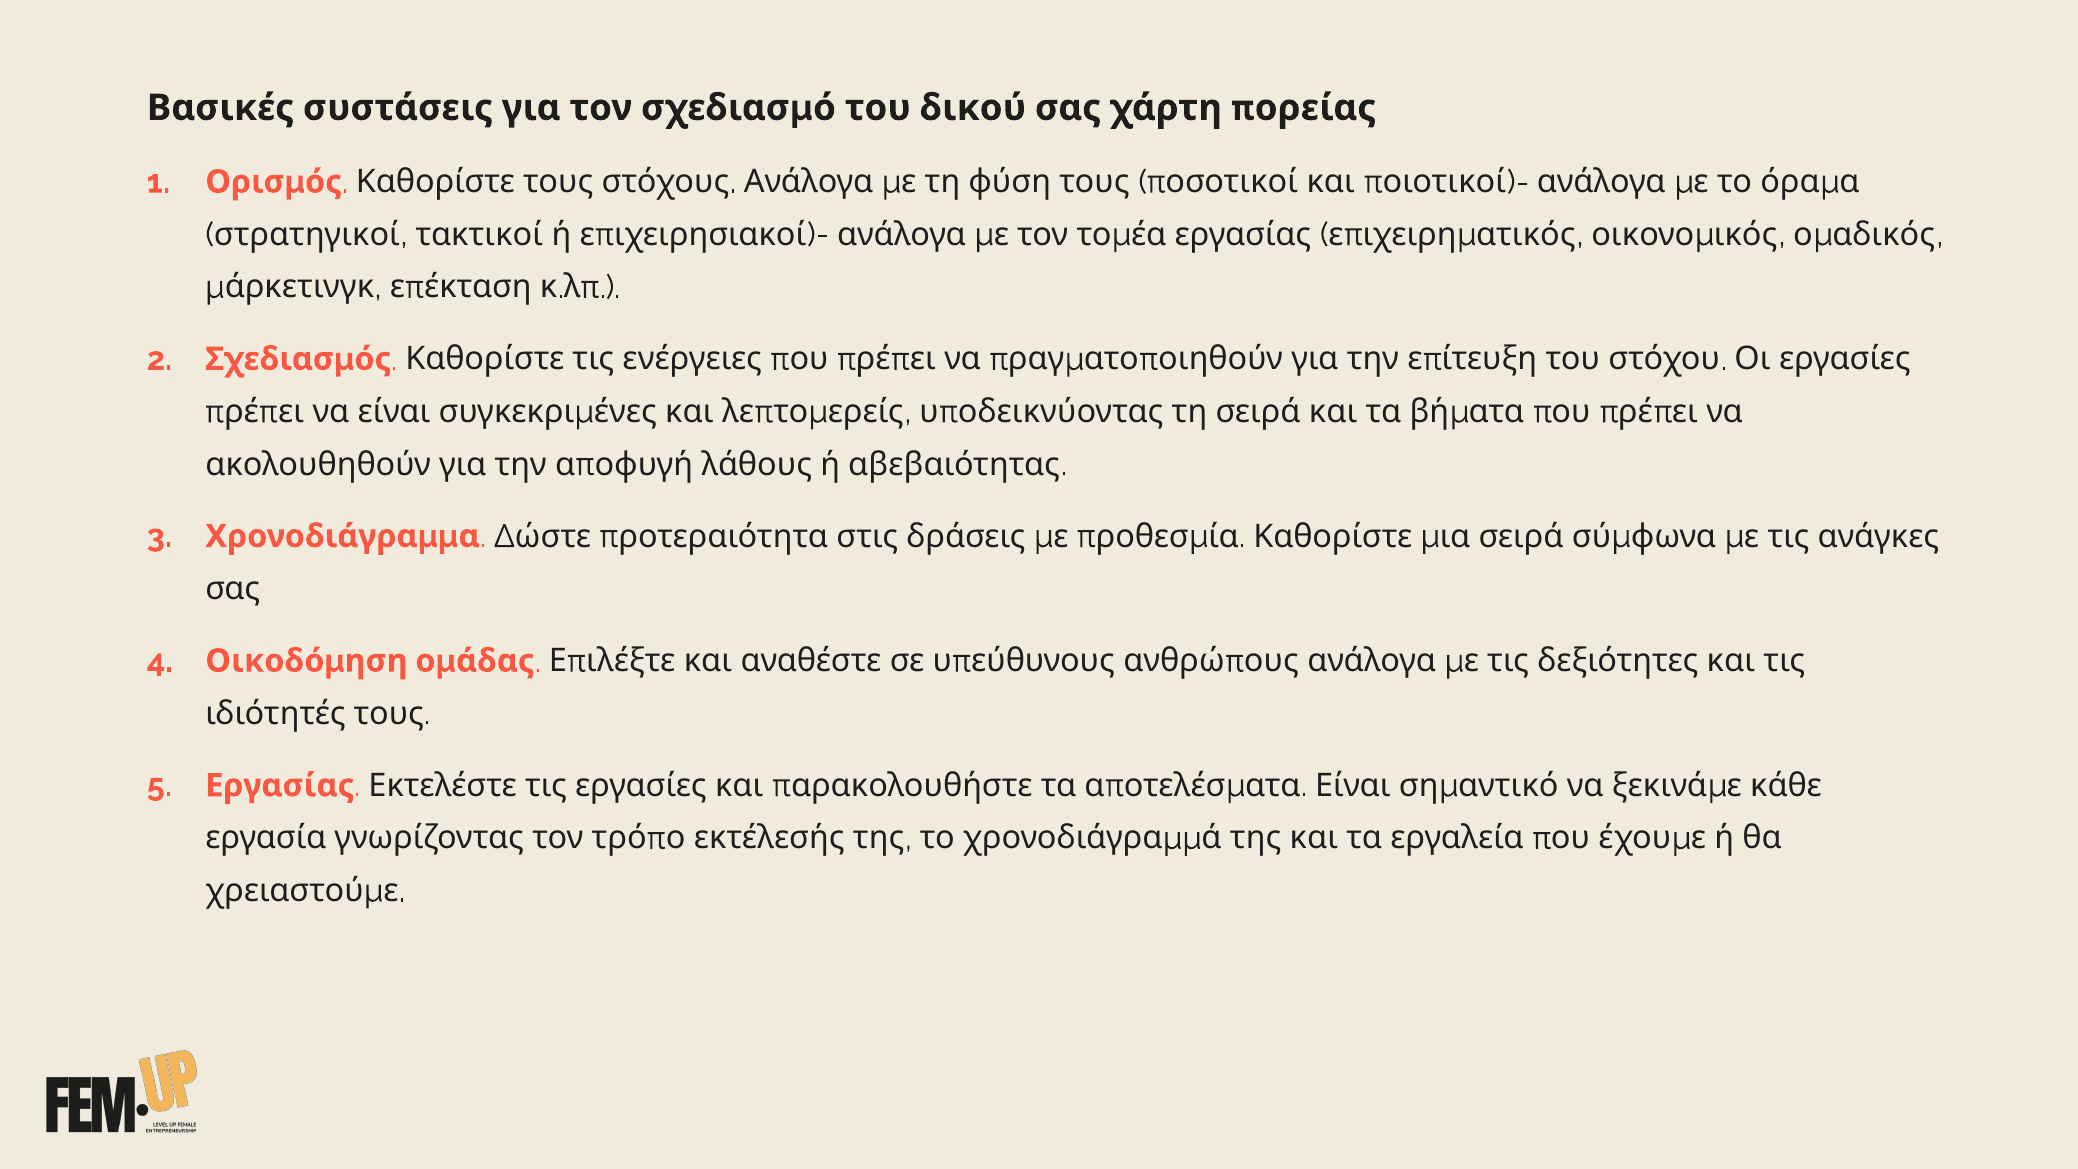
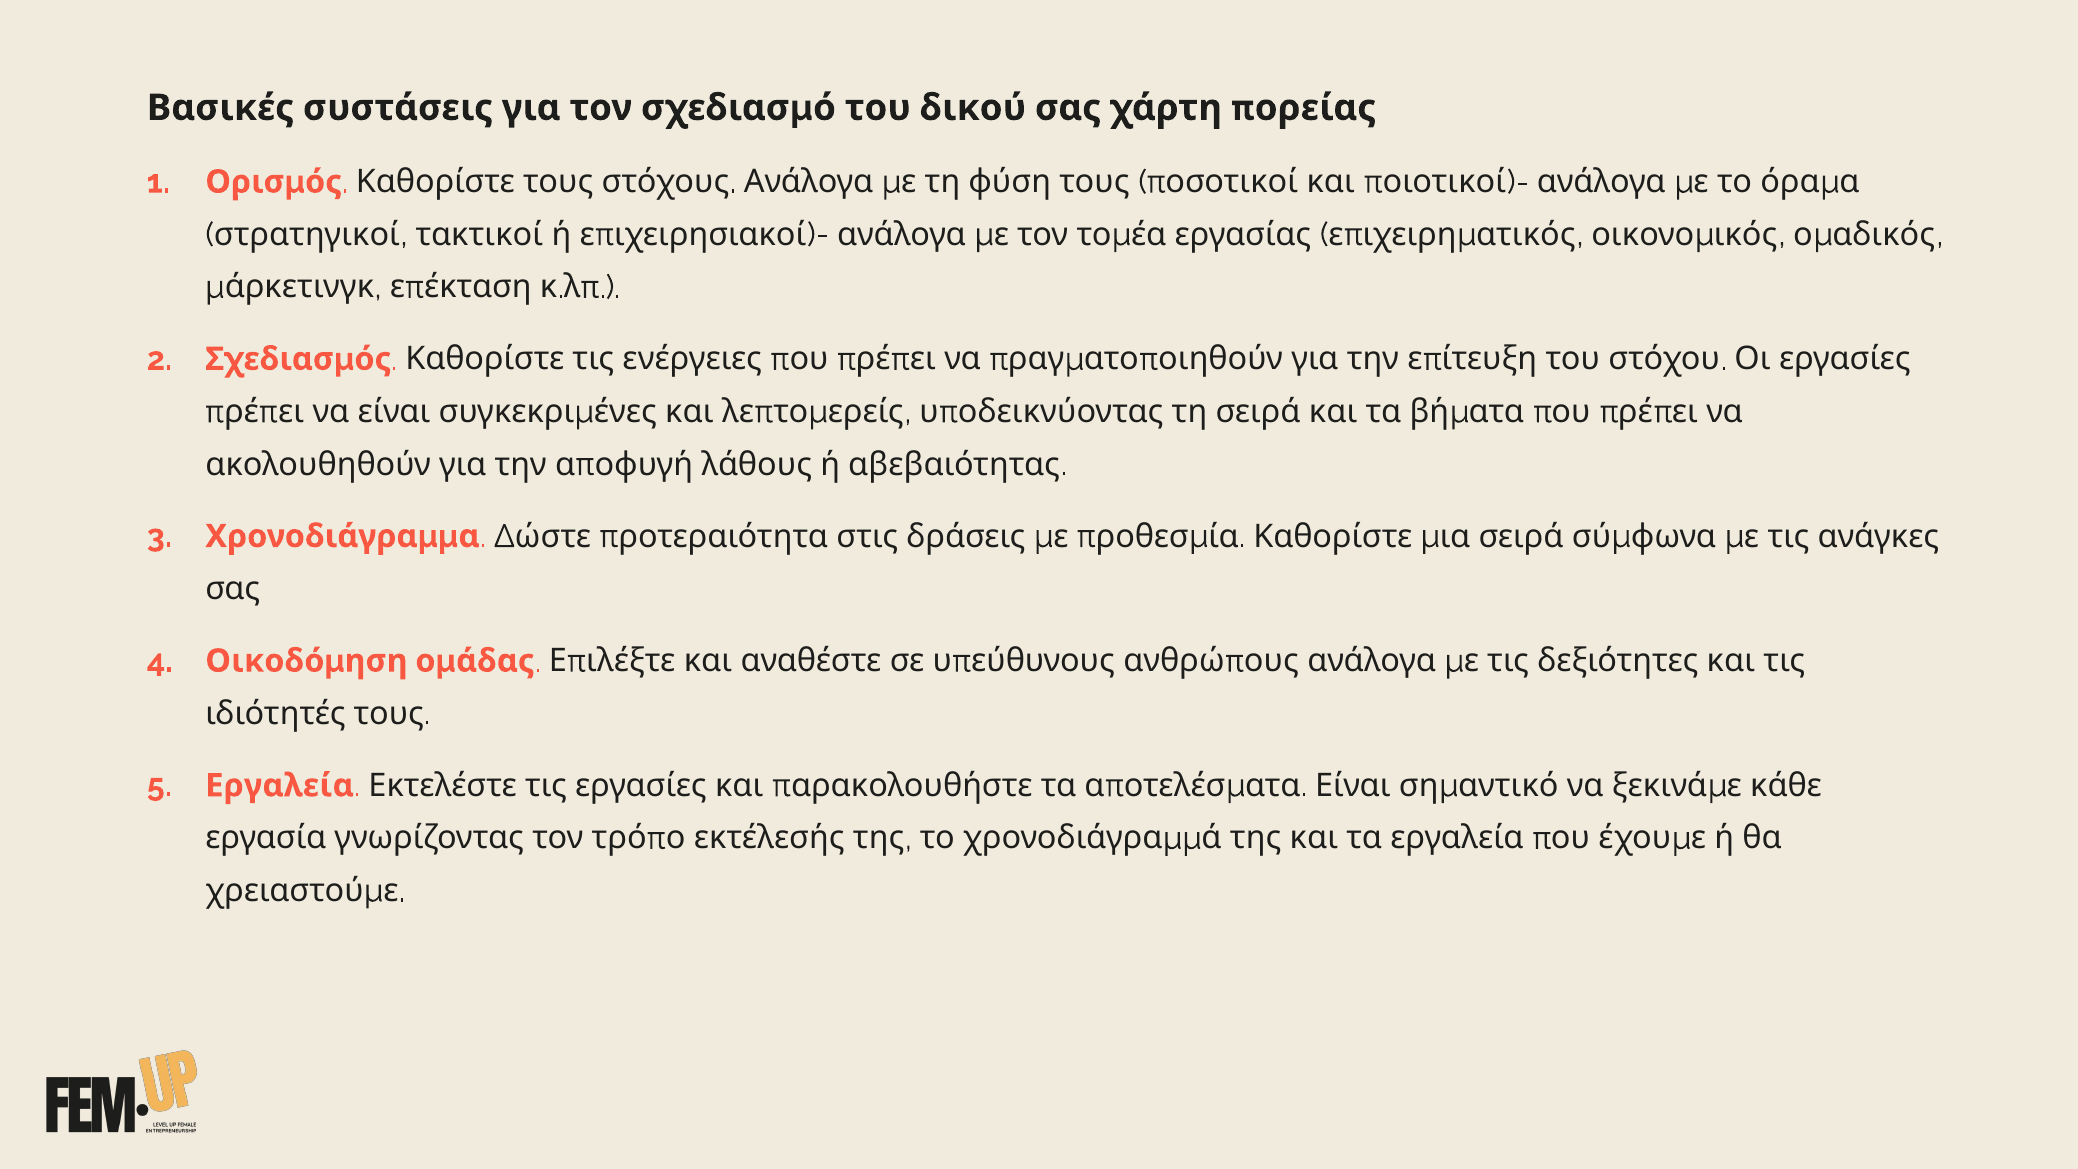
Εργασίας at (280, 786): Εργασίας -> Εργαλεία
